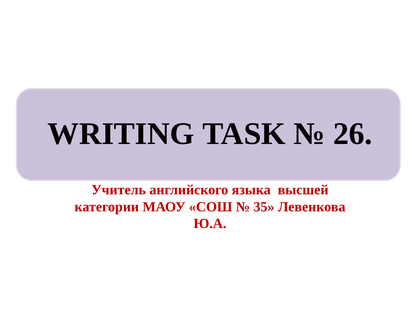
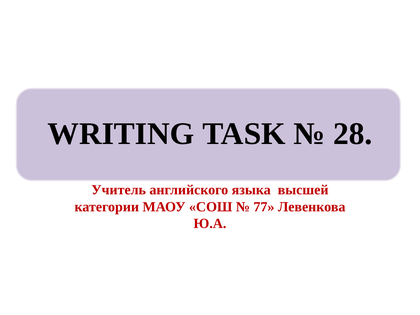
26: 26 -> 28
35: 35 -> 77
